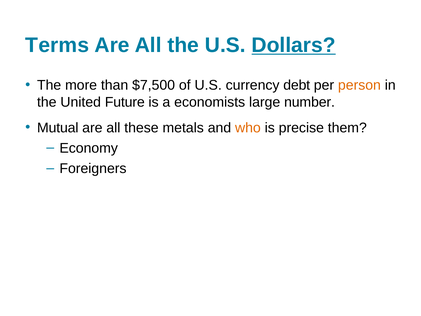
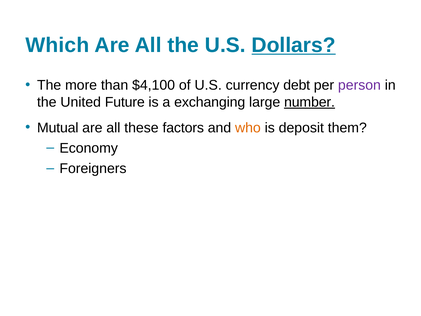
Terms: Terms -> Which
$7,500: $7,500 -> $4,100
person colour: orange -> purple
economists: economists -> exchanging
number underline: none -> present
metals: metals -> factors
precise: precise -> deposit
